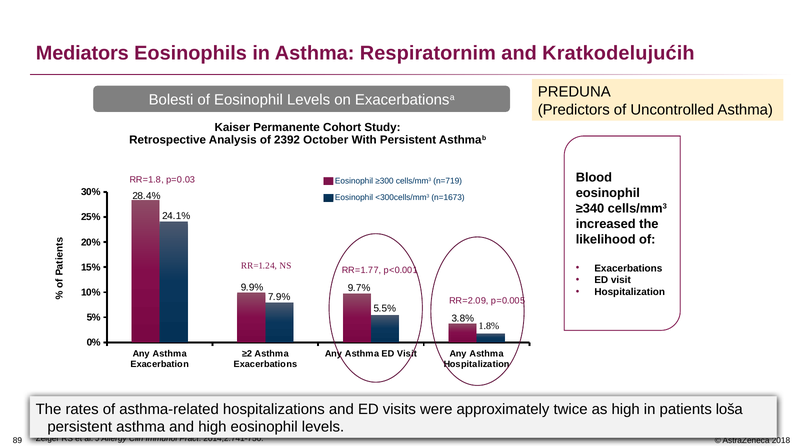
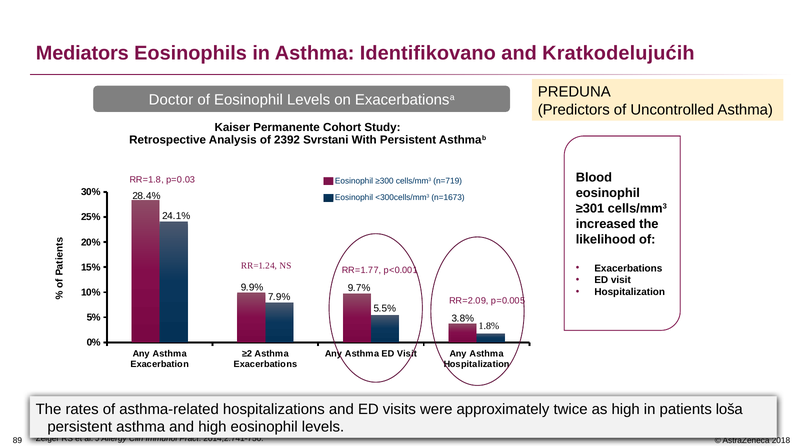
Respiratornim: Respiratornim -> Identifikovano
Bolesti: Bolesti -> Doctor
October: October -> Svrstani
≥340: ≥340 -> ≥301
